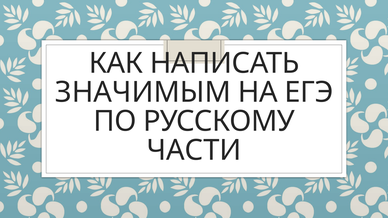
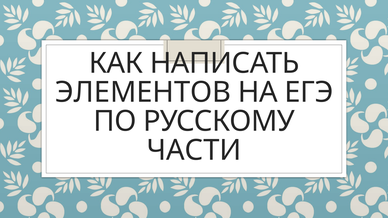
ЗНАЧИМЫМ: ЗНАЧИМЫМ -> ЭЛЕМЕНТОВ
